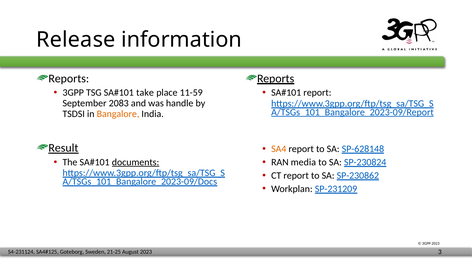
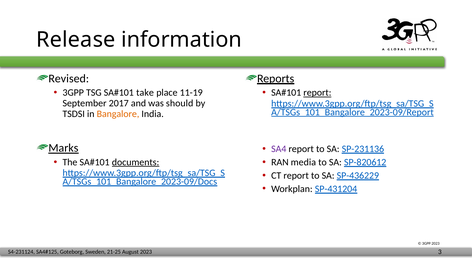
Reports at (69, 79): Reports -> Revised
11-59: 11-59 -> 11-19
report at (317, 93) underline: none -> present
2083: 2083 -> 2017
handle: handle -> should
Result: Result -> Marks
SA4 colour: orange -> purple
SP-628148: SP-628148 -> SP-231136
SP-230824: SP-230824 -> SP-820612
SP-230862: SP-230862 -> SP-436229
SP-231209: SP-231209 -> SP-431204
